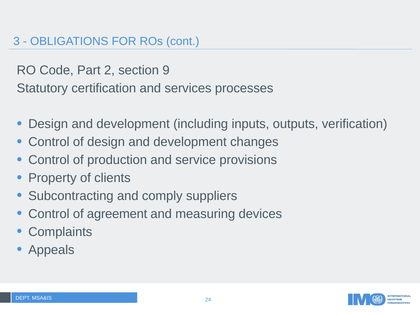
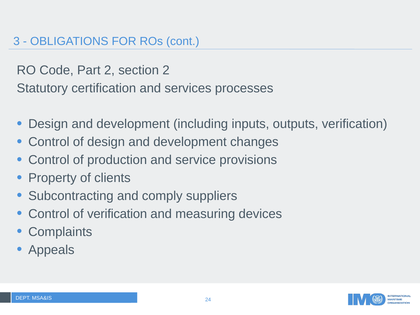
section 9: 9 -> 2
of agreement: agreement -> verification
